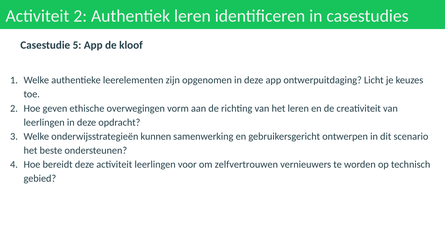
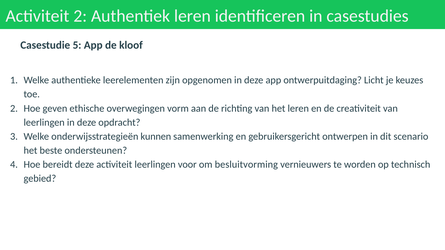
zelfvertrouwen: zelfvertrouwen -> besluitvorming
